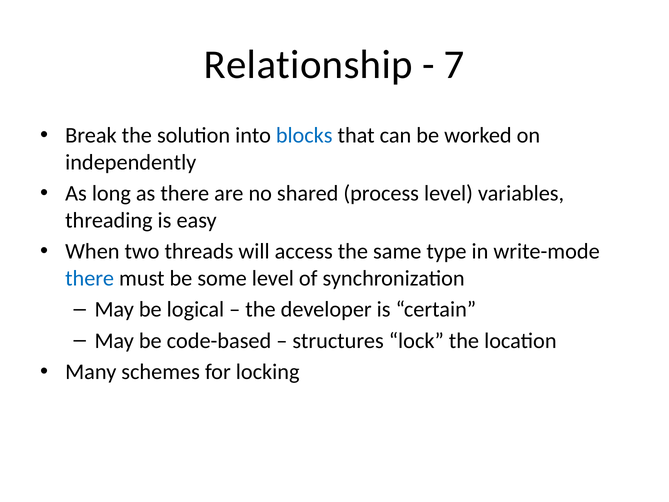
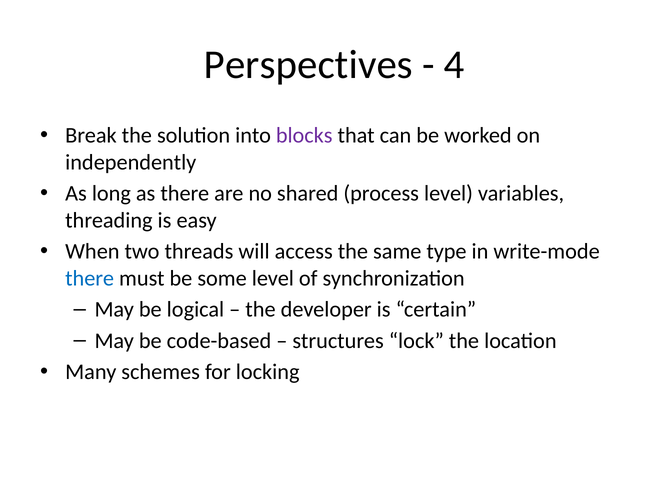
Relationship: Relationship -> Perspectives
7: 7 -> 4
blocks colour: blue -> purple
